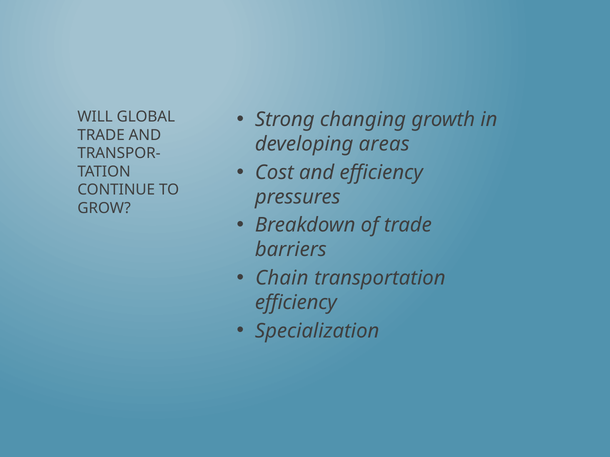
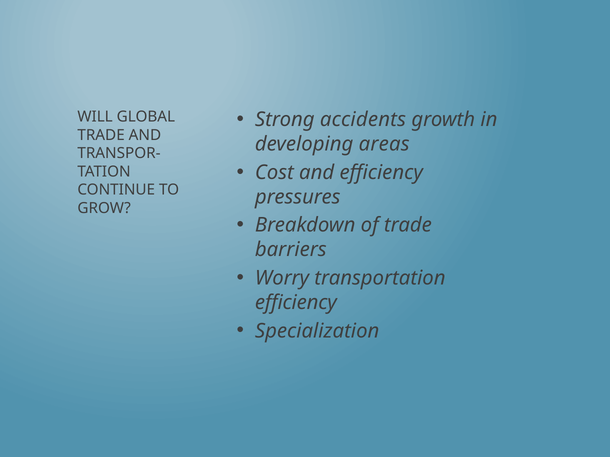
changing: changing -> accidents
Chain: Chain -> Worry
